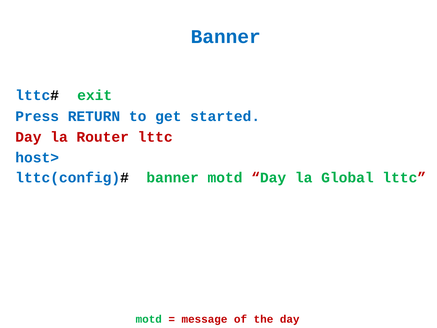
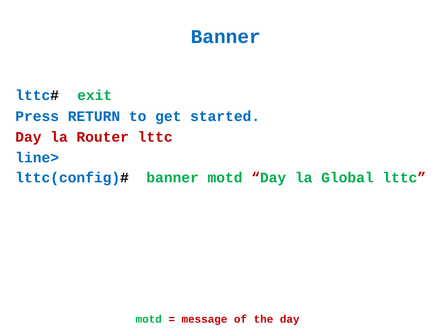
host>: host> -> line>
